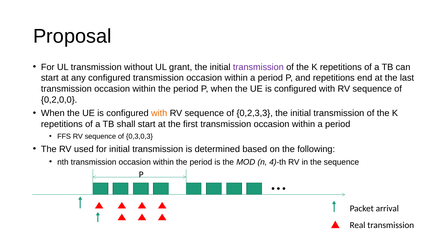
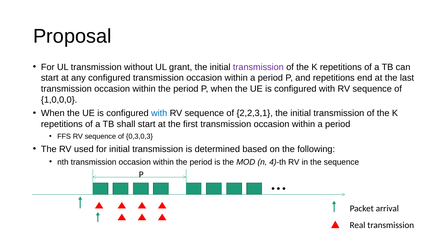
0,2,0,0: 0,2,0,0 -> 1,0,0,0
with at (159, 113) colour: orange -> blue
0,2,3,3: 0,2,3,3 -> 2,2,3,1
